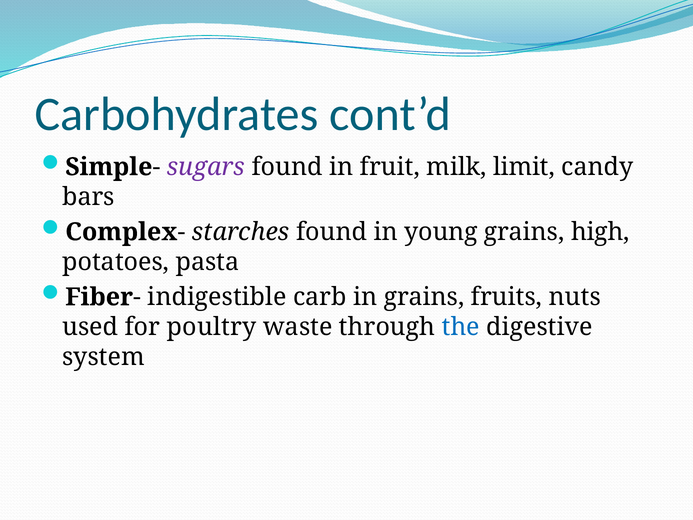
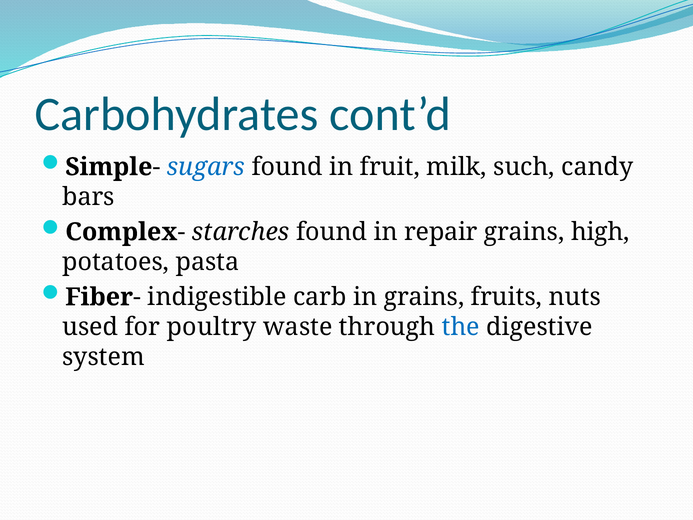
sugars colour: purple -> blue
limit: limit -> such
young: young -> repair
